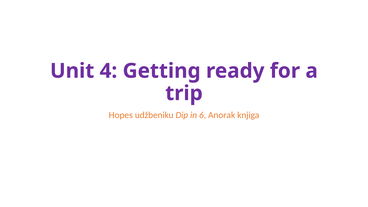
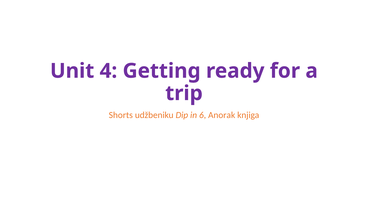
Hopes: Hopes -> Shorts
